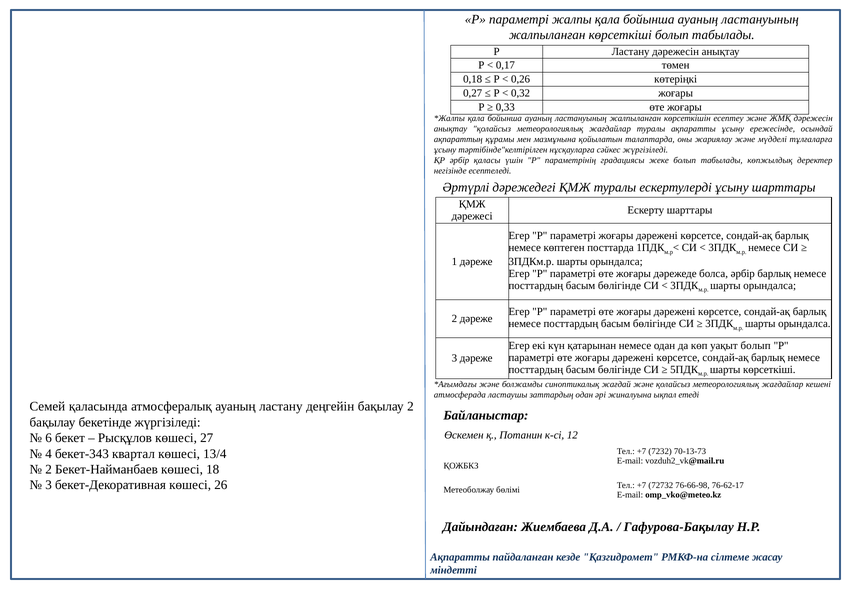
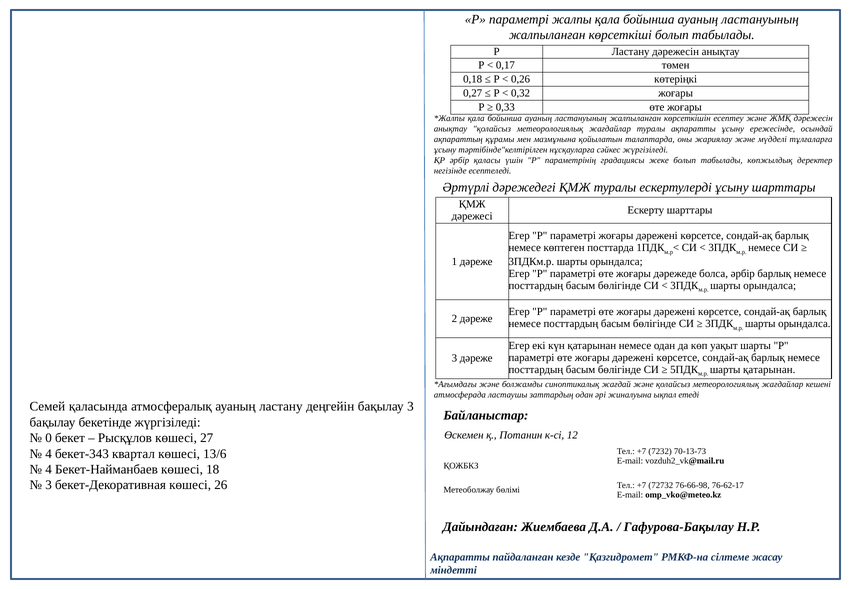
уақыт болып: болып -> шарты
шарты көрсеткіші: көрсеткіші -> қатарынан
бақылау 2: 2 -> 3
6: 6 -> 0
13/4: 13/4 -> 13/6
2 at (49, 470): 2 -> 4
